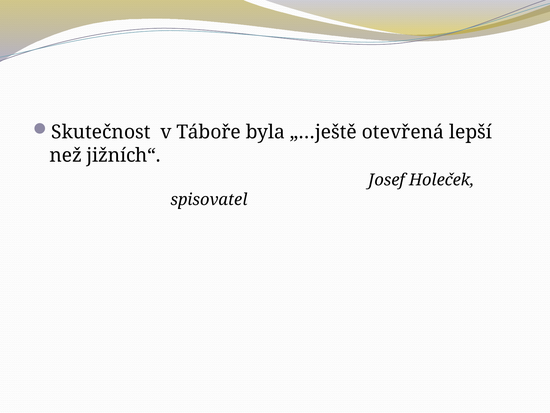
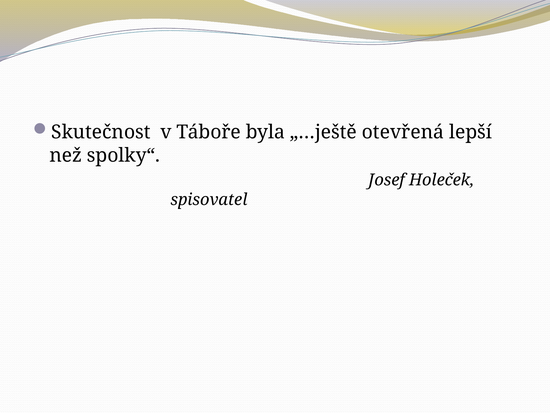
jižních“: jižních“ -> spolky“
